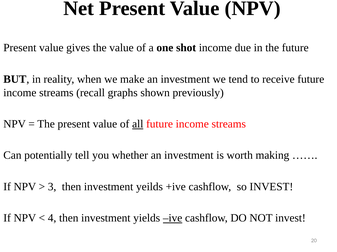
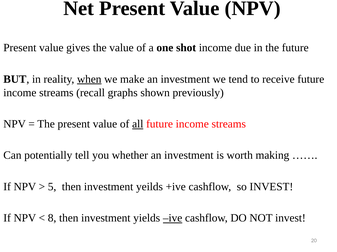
when underline: none -> present
3: 3 -> 5
4: 4 -> 8
